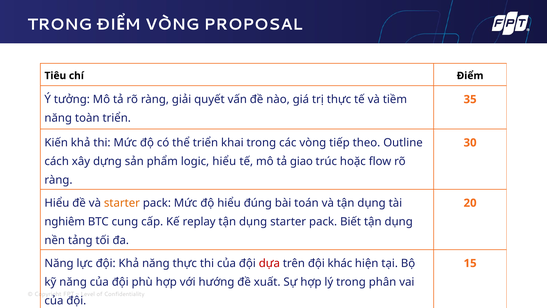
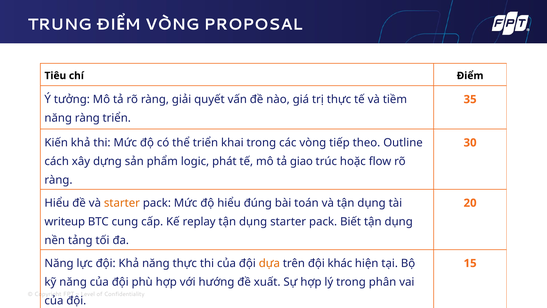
TRONG at (60, 24): TRONG -> TRUNG
năng toàn: toàn -> ràng
logic hiểu: hiểu -> phát
nghiêm: nghiêm -> writeup
dựa colour: red -> orange
